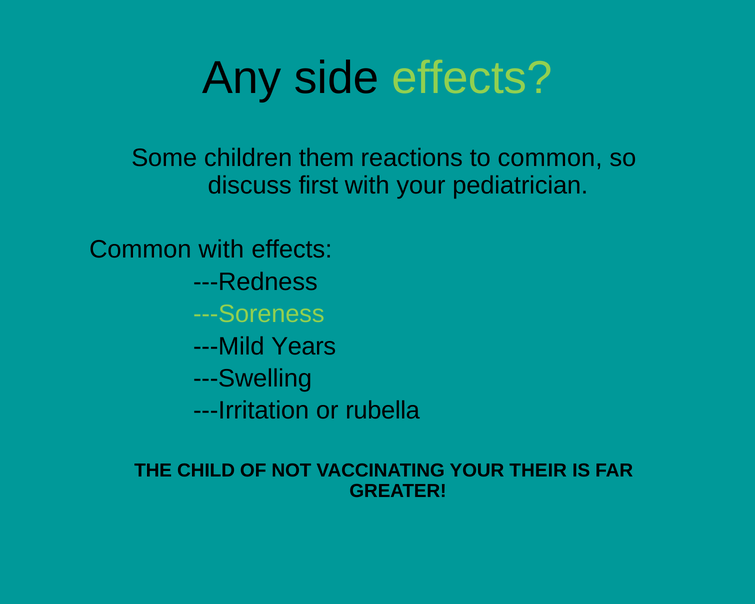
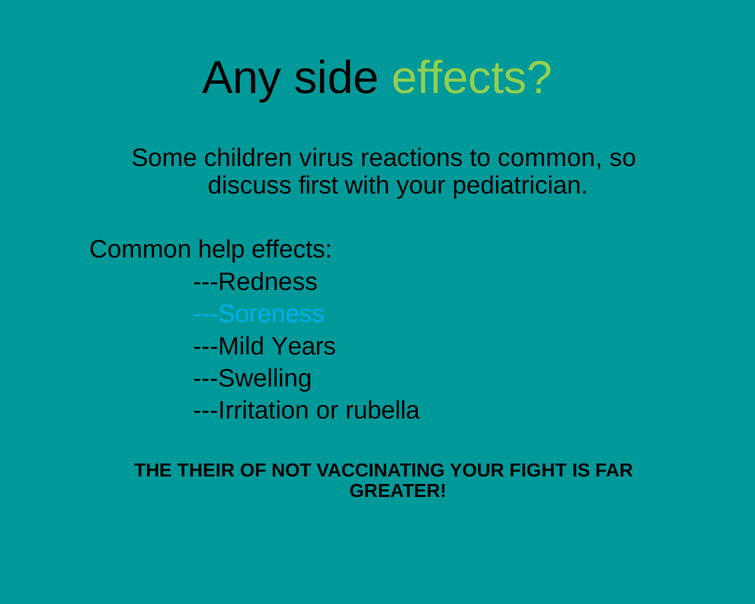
them: them -> virus
Common with: with -> help
---Soreness colour: light green -> light blue
CHILD: CHILD -> THEIR
THEIR: THEIR -> FIGHT
